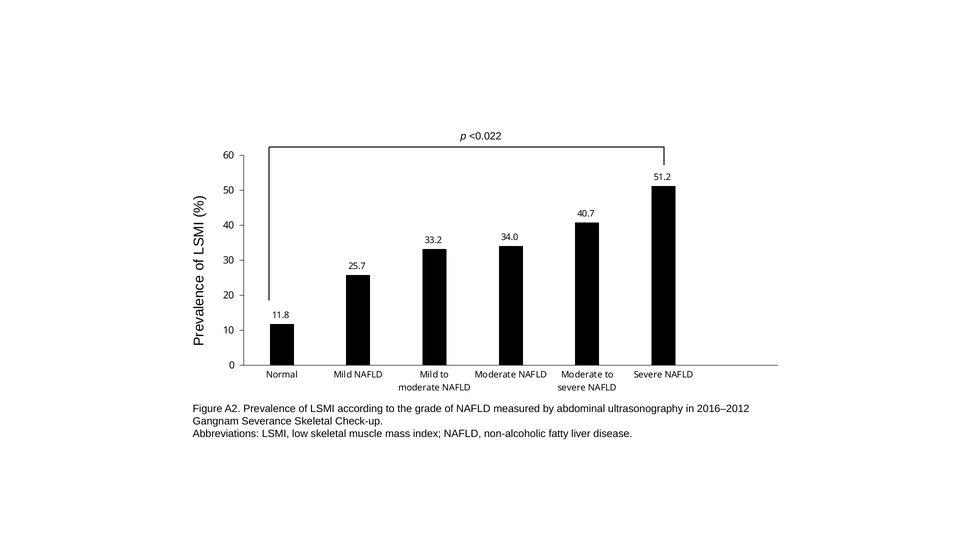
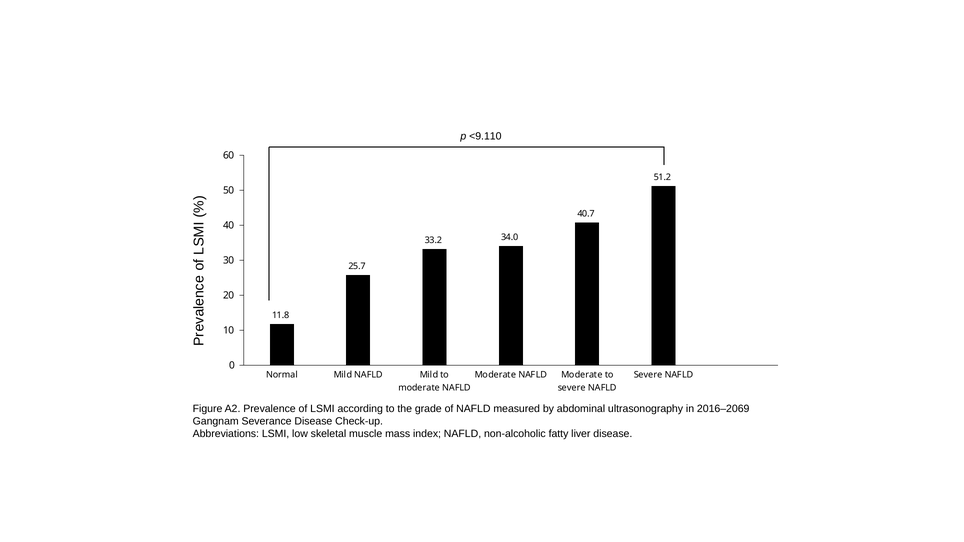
<0.022: <0.022 -> <9.110
2016–2012: 2016–2012 -> 2016–2069
Severance Skeletal: Skeletal -> Disease
